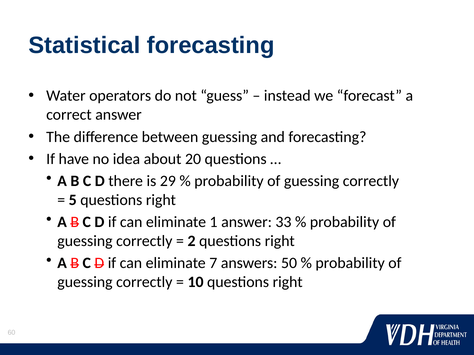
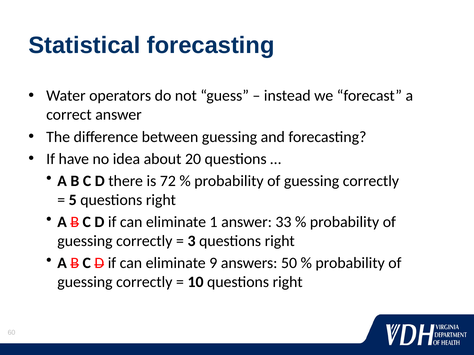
29: 29 -> 72
2: 2 -> 3
7: 7 -> 9
